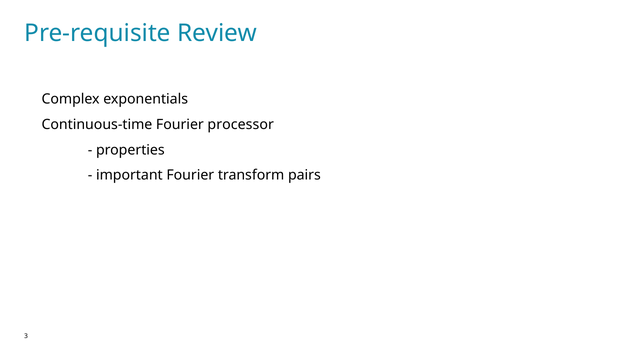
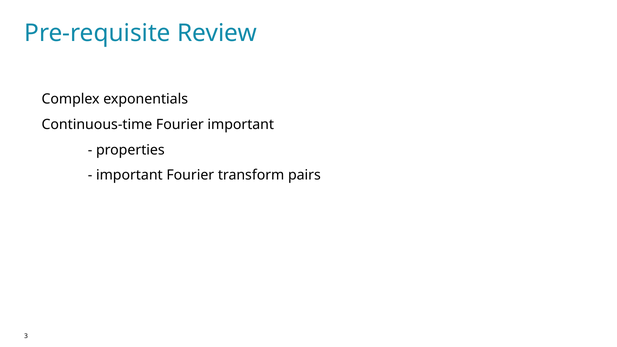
Fourier processor: processor -> important
